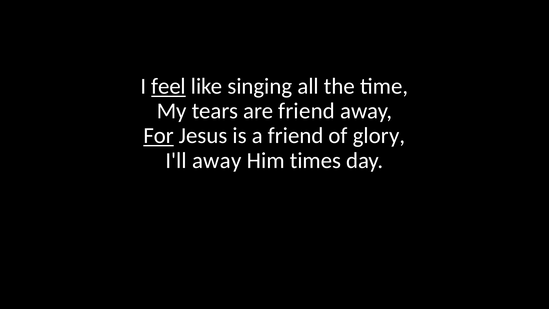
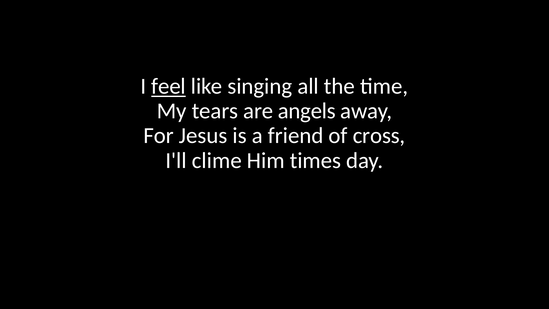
are friend: friend -> angels
For underline: present -> none
glory: glory -> cross
I'll away: away -> clime
